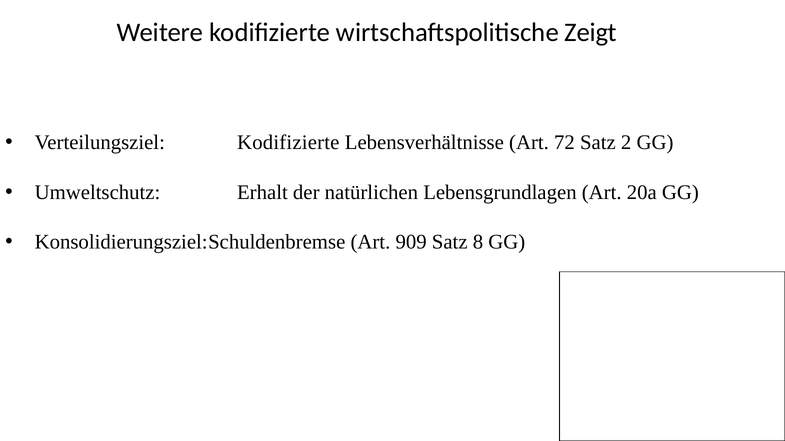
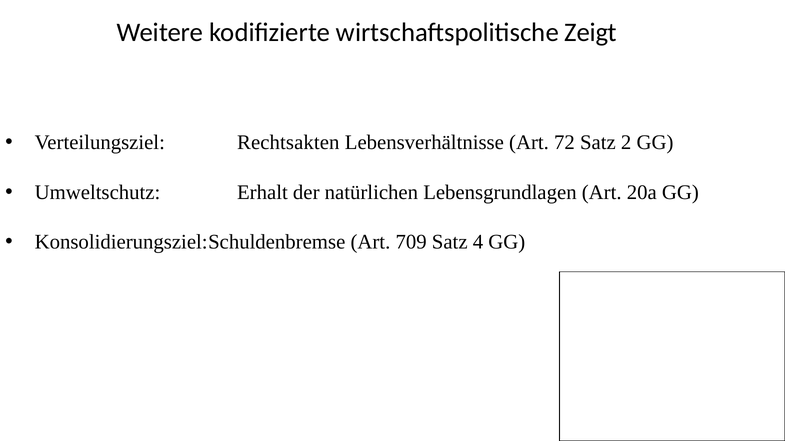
Verteilungsziel Kodifizierte: Kodifizierte -> Rechtsakten
909: 909 -> 709
8: 8 -> 4
